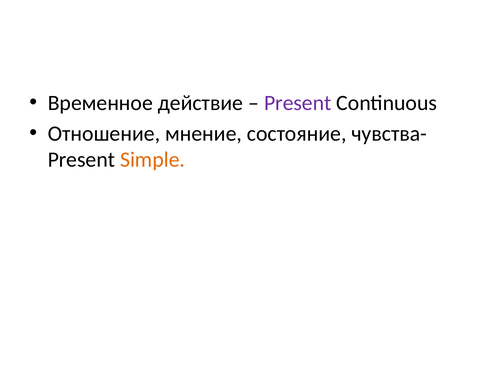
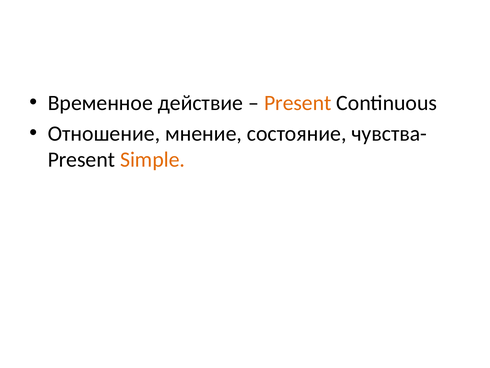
Present at (298, 103) colour: purple -> orange
